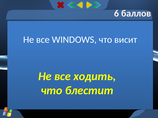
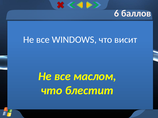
ходить: ходить -> маслом
